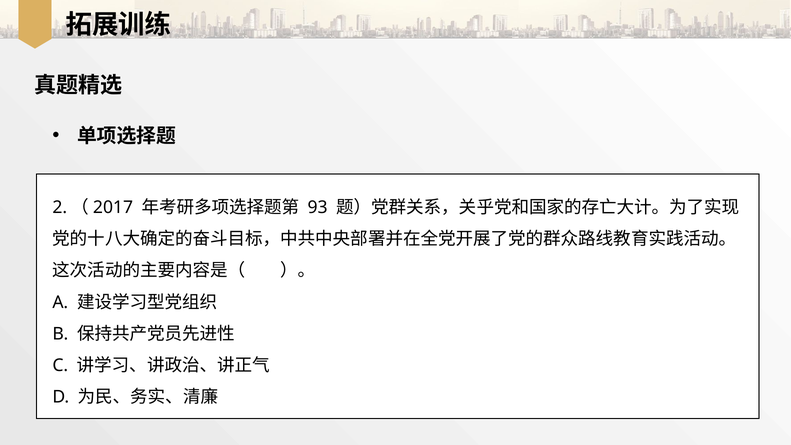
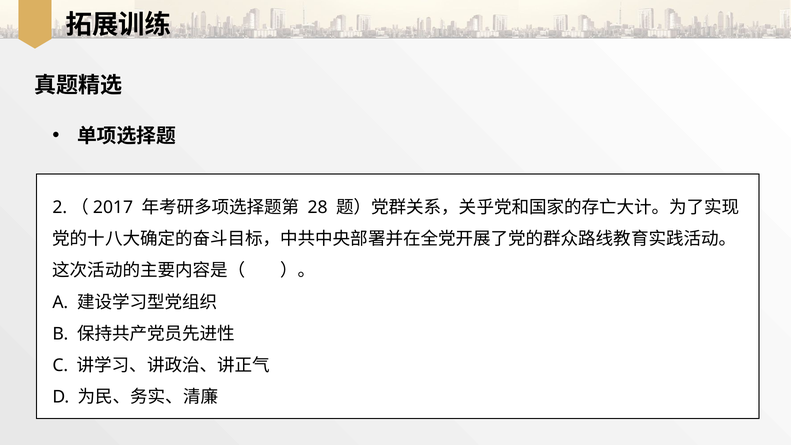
93: 93 -> 28
